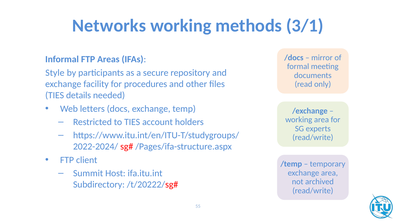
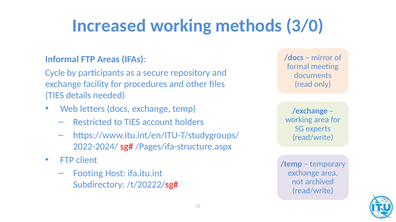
Networks: Networks -> Increased
3/1: 3/1 -> 3/0
Style: Style -> Cycle
Summit: Summit -> Footing
